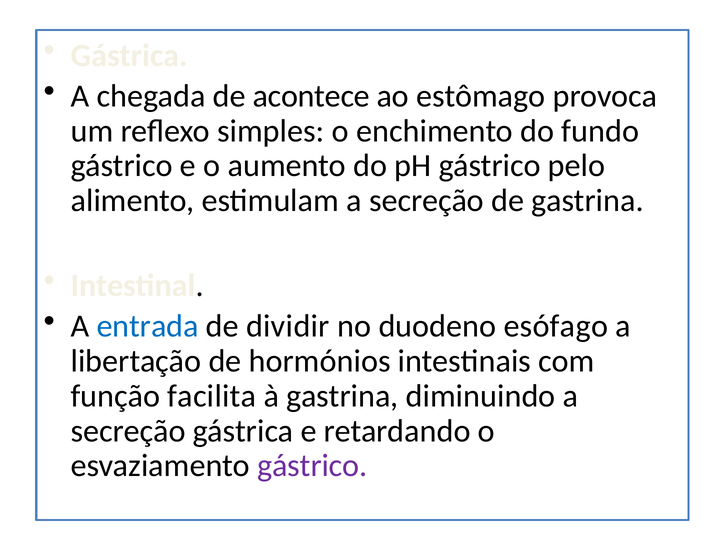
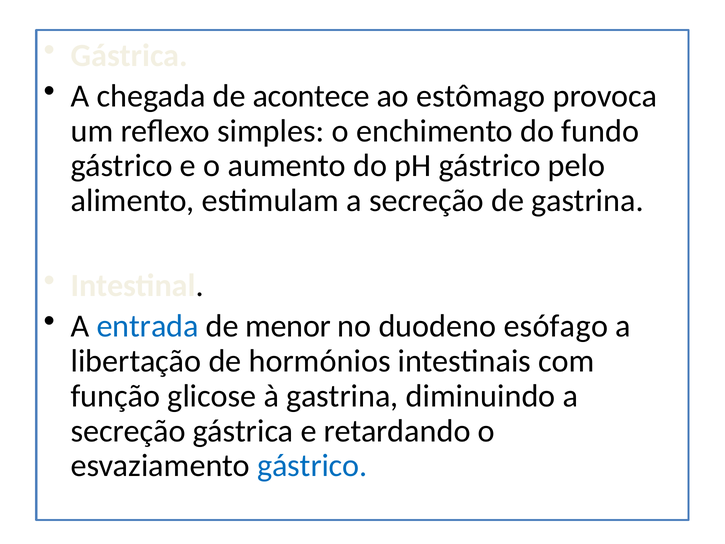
dividir: dividir -> menor
facilita: facilita -> glicose
gástrico at (312, 465) colour: purple -> blue
